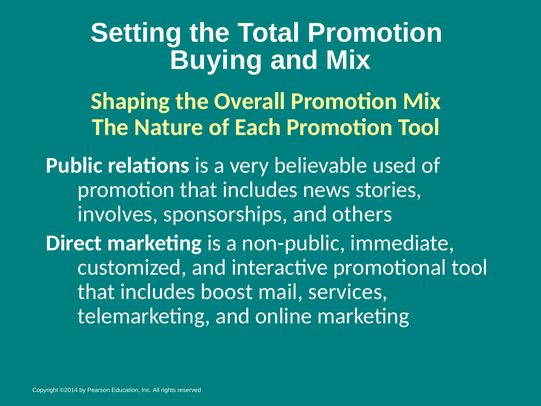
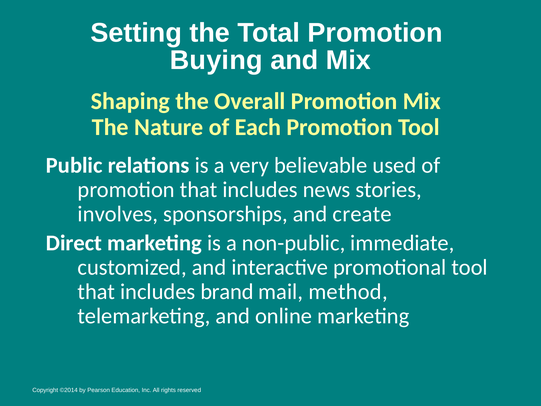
others: others -> create
boost: boost -> brand
services: services -> method
